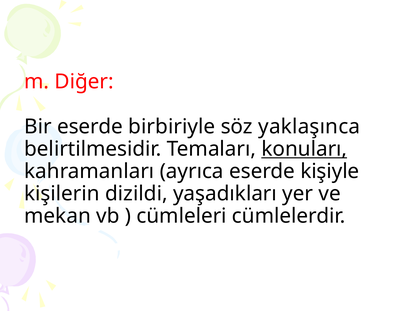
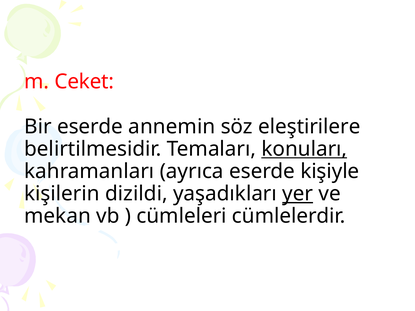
Diğer: Diğer -> Ceket
birbiriyle: birbiriyle -> annemin
yaklaşınca: yaklaşınca -> eleştirilere
yer underline: none -> present
